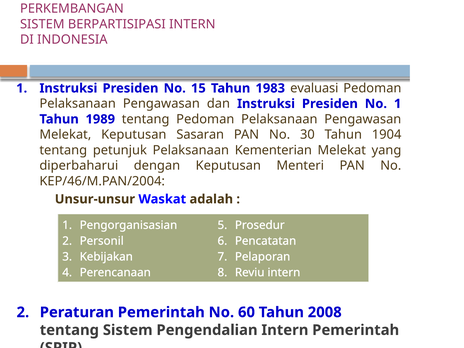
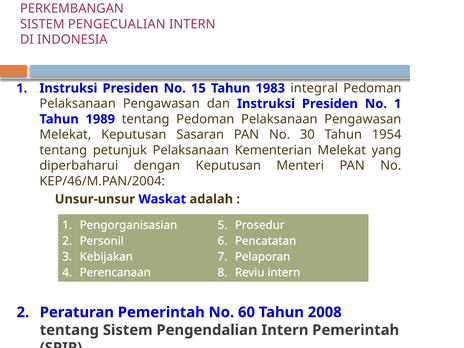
BERPARTISIPASI: BERPARTISIPASI -> PENGECUALIAN
evaluasi: evaluasi -> integral
1904: 1904 -> 1954
